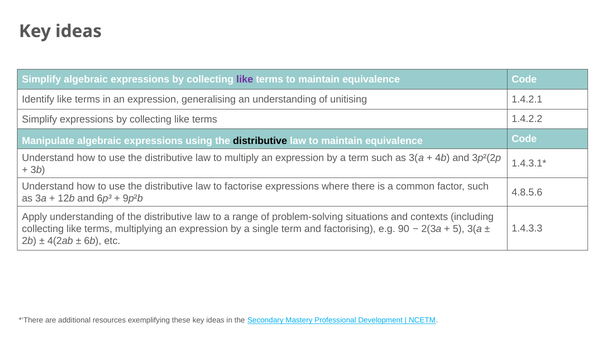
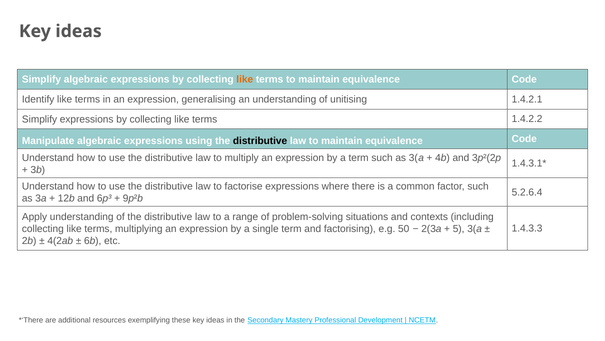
like at (245, 79) colour: purple -> orange
4.8.5.6: 4.8.5.6 -> 5.2.6.4
90: 90 -> 50
